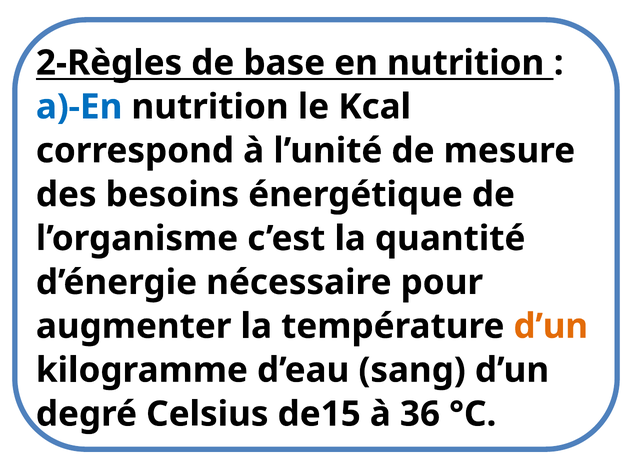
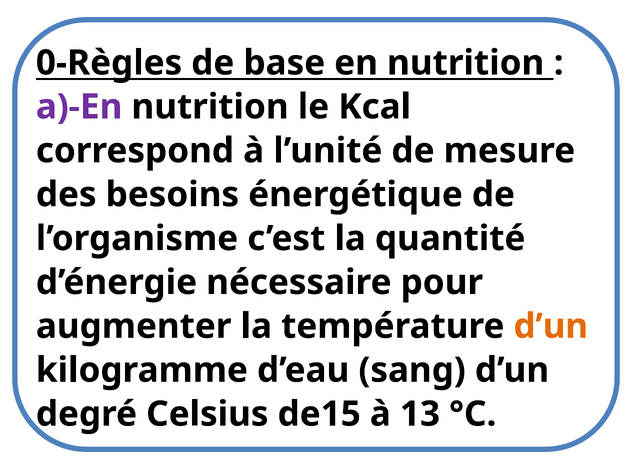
2-Règles: 2-Règles -> 0-Règles
a)-En colour: blue -> purple
36: 36 -> 13
